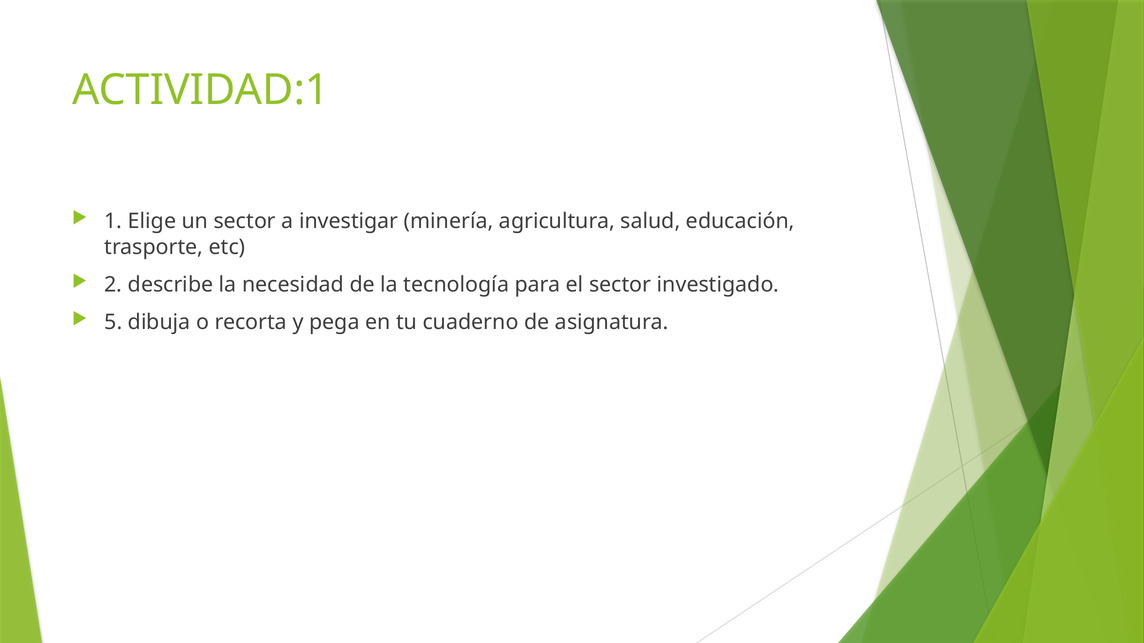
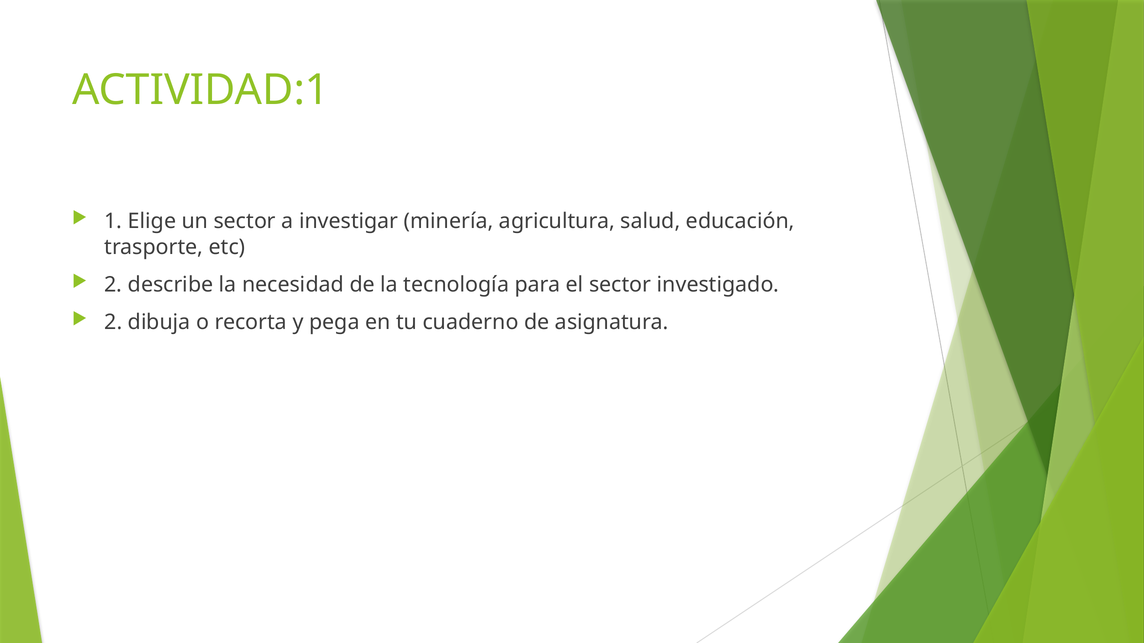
5 at (113, 322): 5 -> 2
